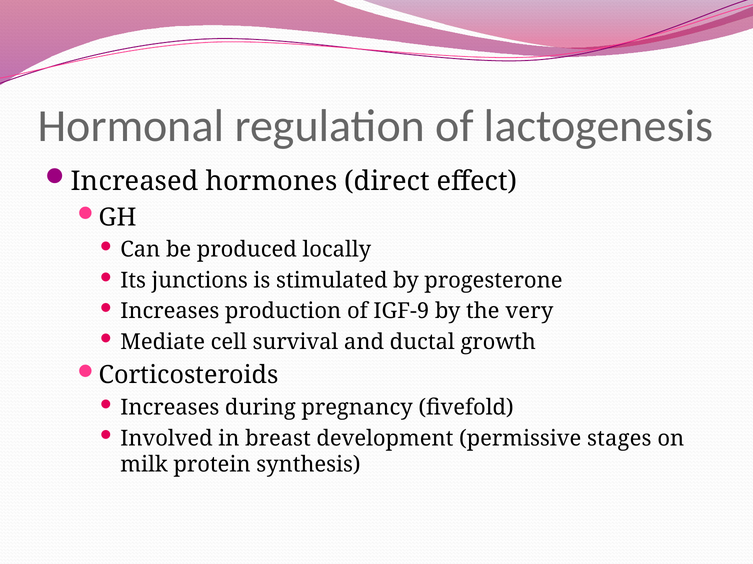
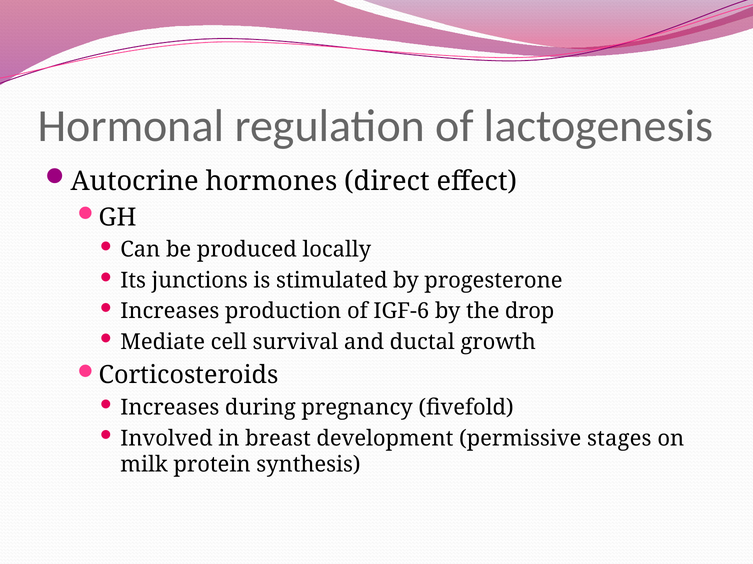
Increased: Increased -> Autocrine
IGF-9: IGF-9 -> IGF-6
very: very -> drop
